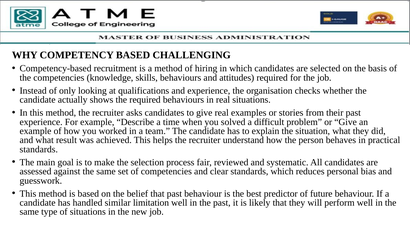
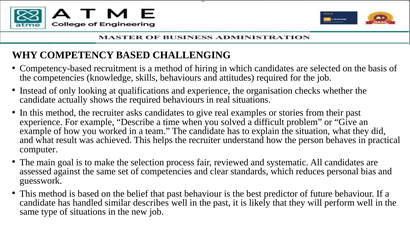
standards at (39, 149): standards -> computer
limitation: limitation -> describes
